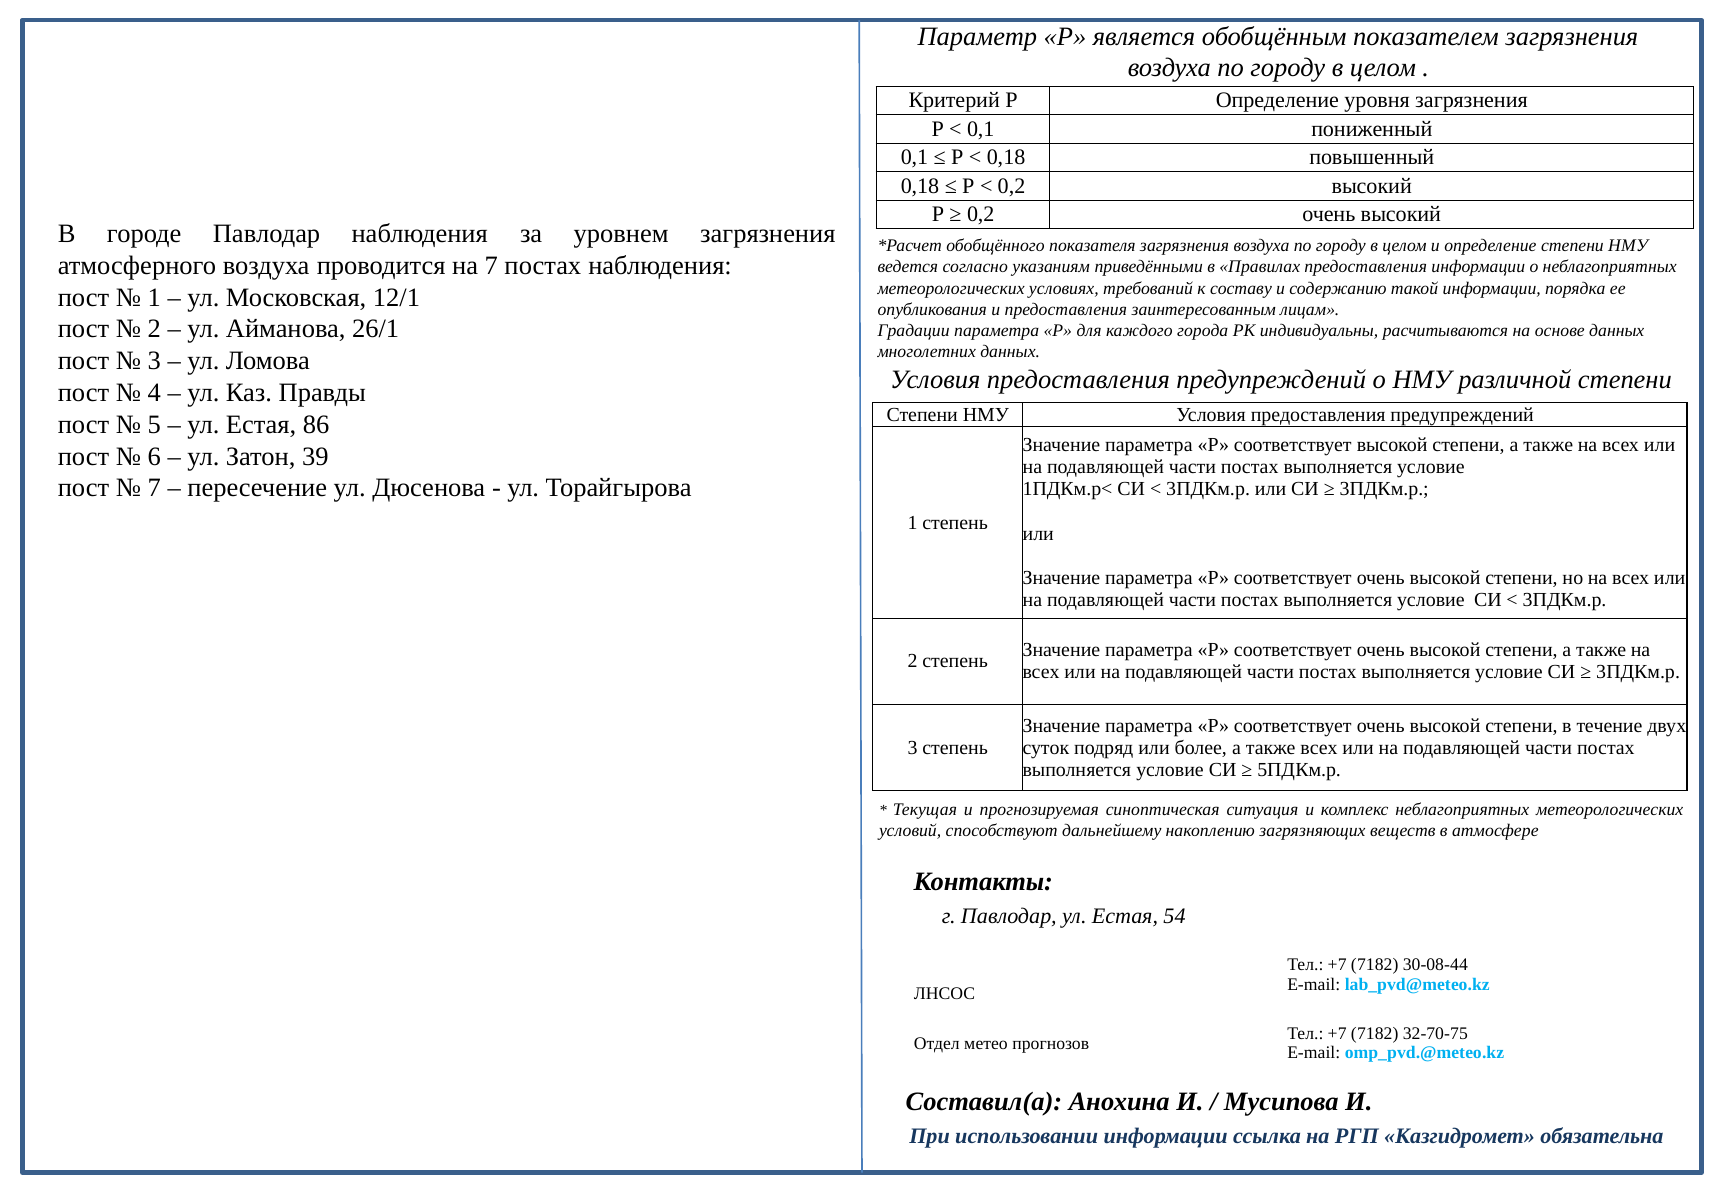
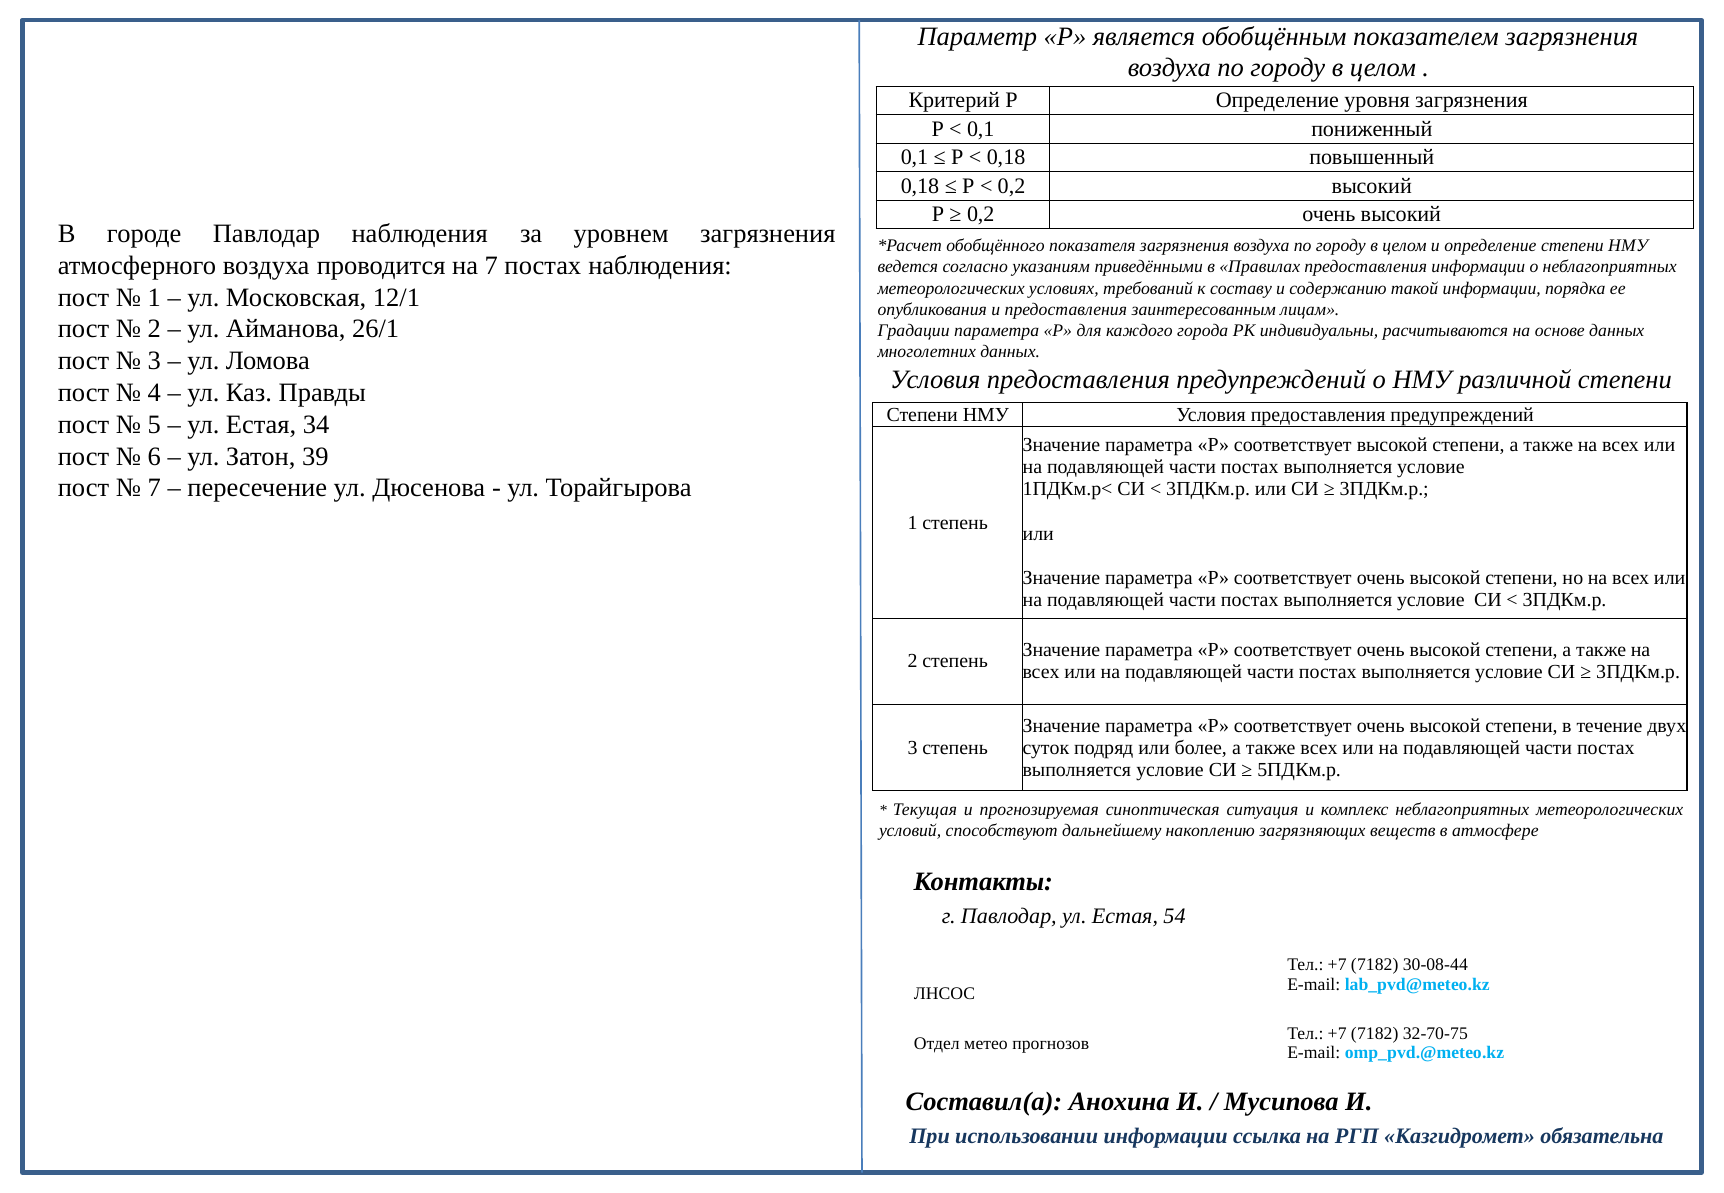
86: 86 -> 34
